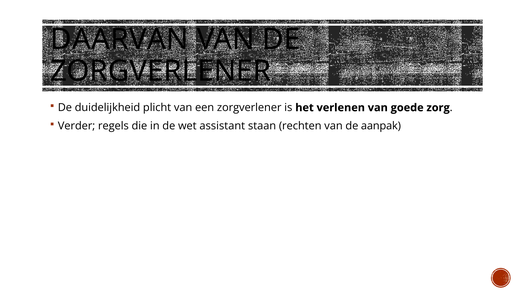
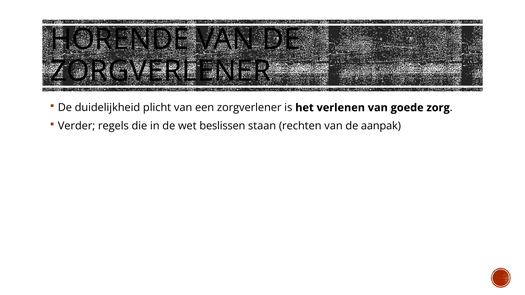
DAARVAN: DAARVAN -> HORENDE
assistant: assistant -> beslissen
